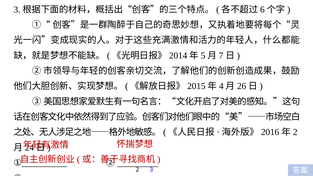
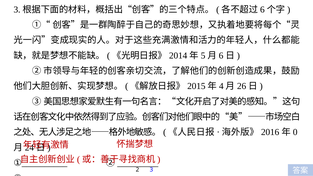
7 at (221, 56): 7 -> 6
2 at (295, 132): 2 -> 0
